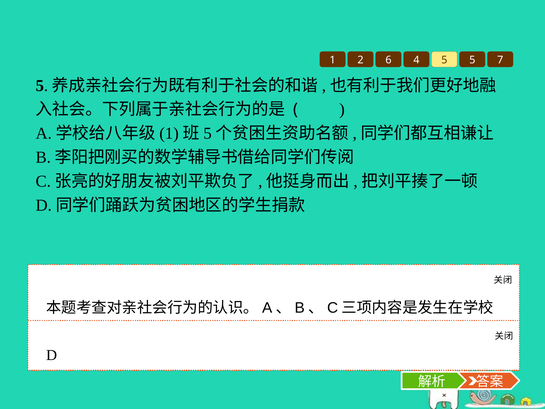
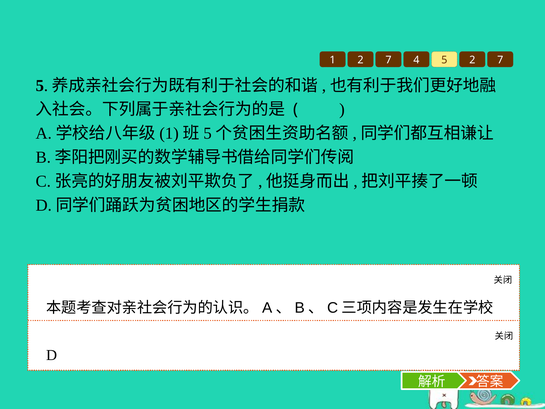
1 2 6: 6 -> 7
5 5: 5 -> 2
